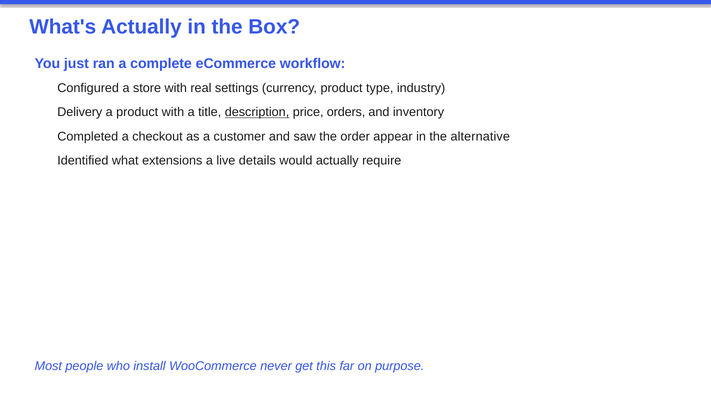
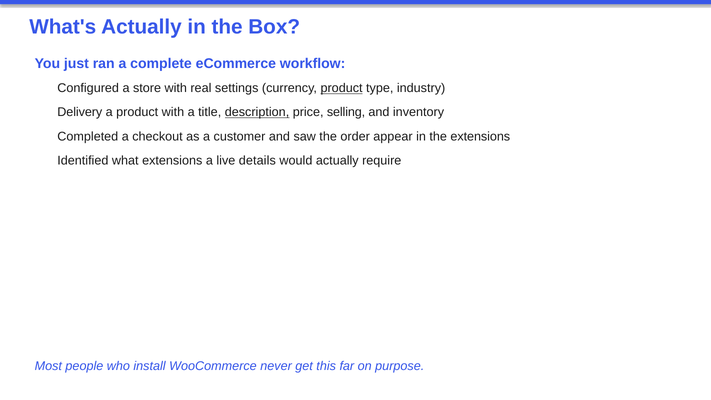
product at (342, 88) underline: none -> present
orders: orders -> selling
the alternative: alternative -> extensions
